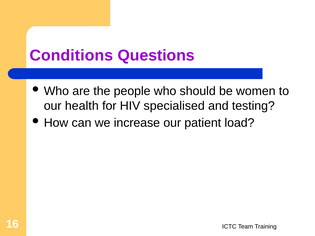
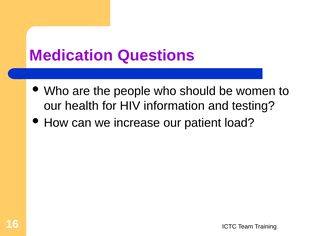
Conditions: Conditions -> Medication
specialised: specialised -> information
